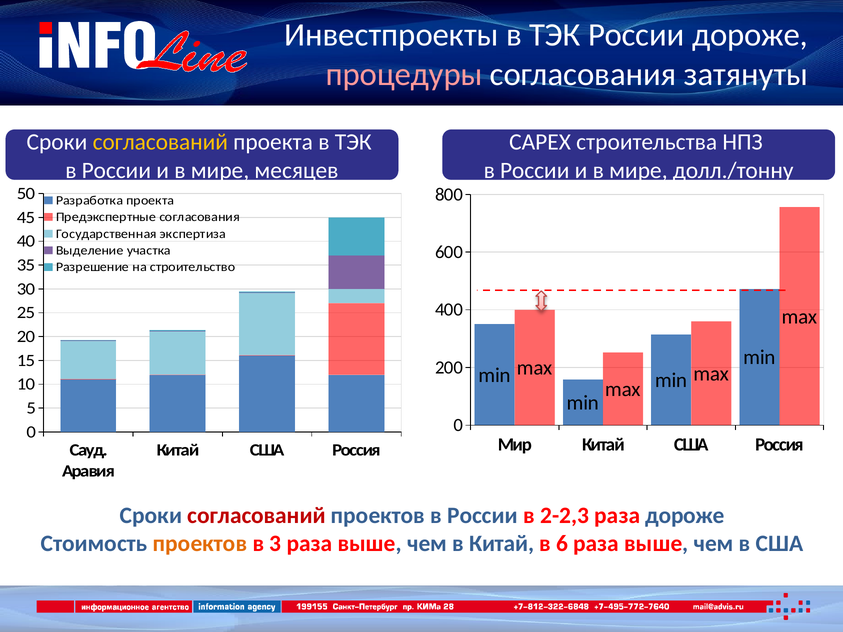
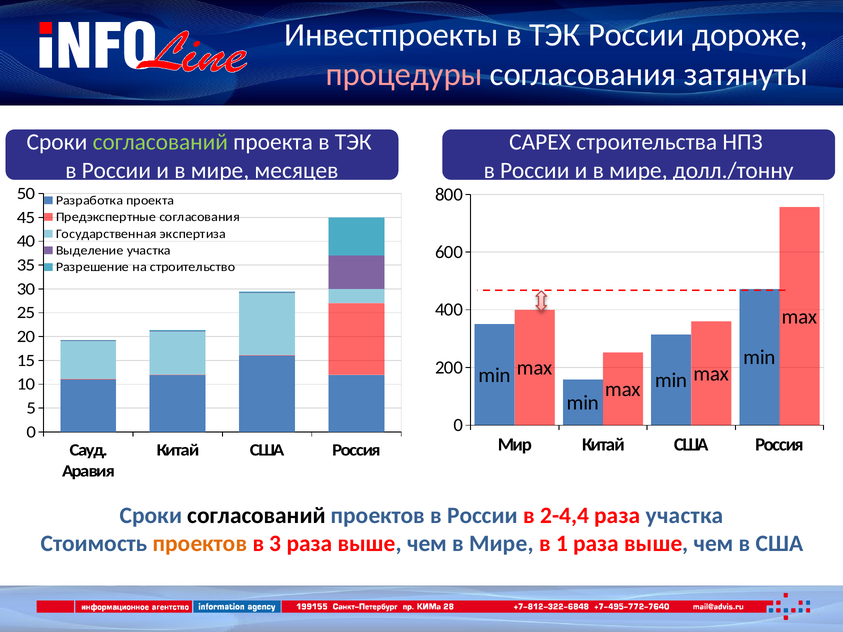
согласований at (160, 142) colour: yellow -> light green
согласований at (257, 516) colour: red -> black
2-2,3: 2-2,3 -> 2-4,4
раза дороже: дороже -> участка
чем в Китай: Китай -> Мире
6: 6 -> 1
